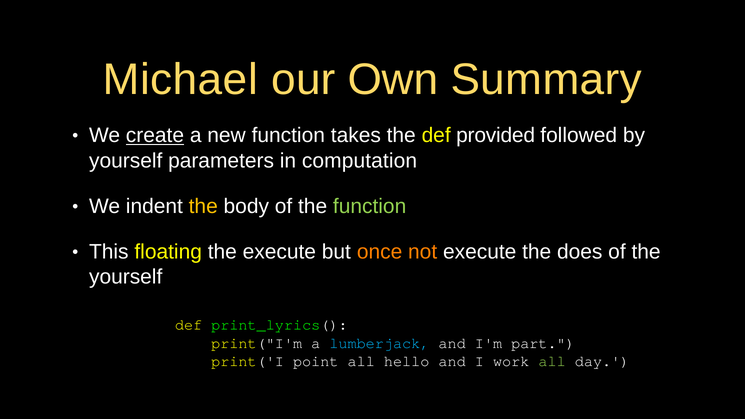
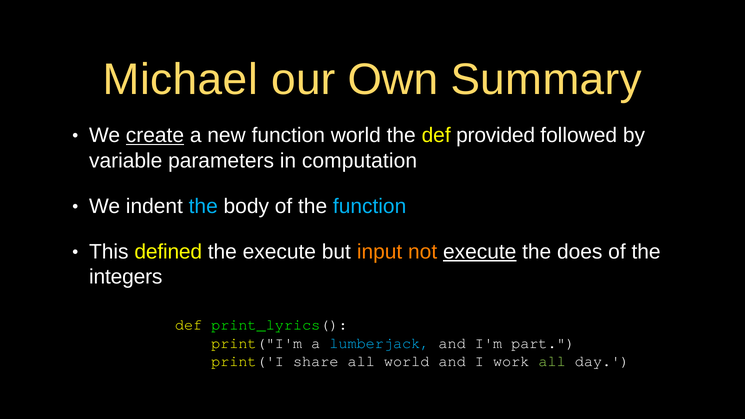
function takes: takes -> world
yourself at (126, 161): yourself -> variable
the at (203, 206) colour: yellow -> light blue
function at (370, 206) colour: light green -> light blue
floating: floating -> defined
once: once -> input
execute at (480, 252) underline: none -> present
yourself at (126, 277): yourself -> integers
point: point -> share
all hello: hello -> world
